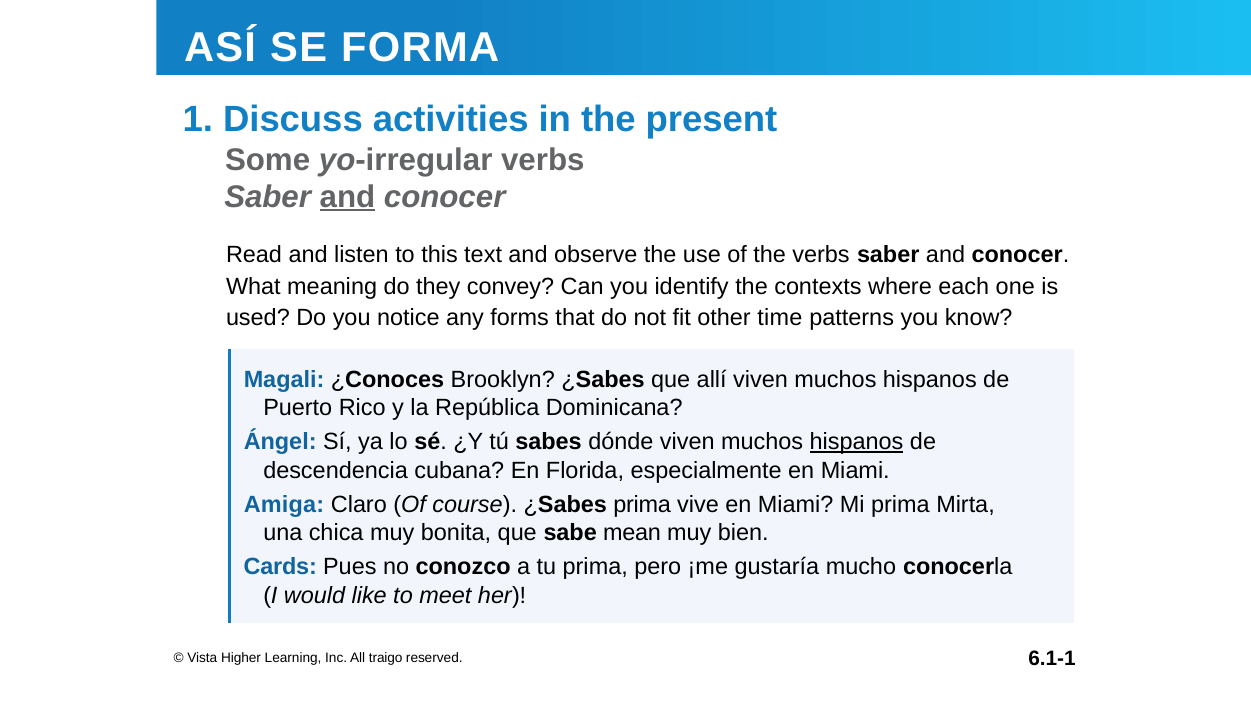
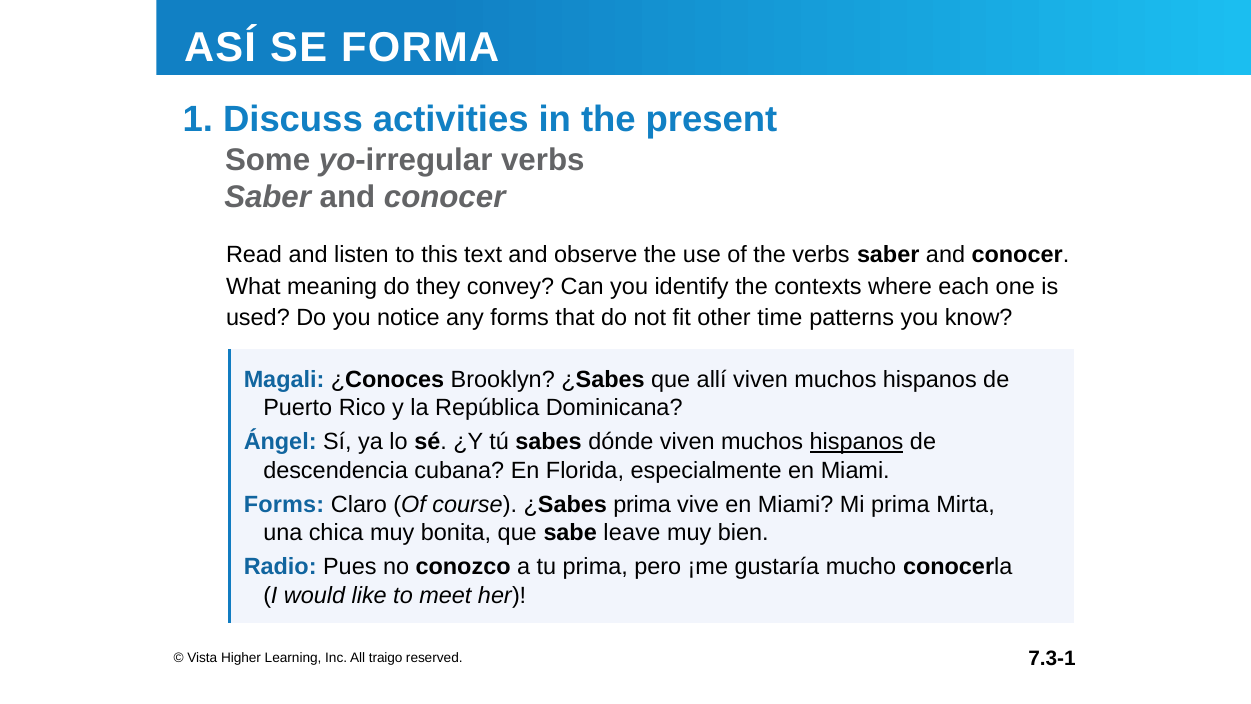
and at (347, 197) underline: present -> none
Amiga at (284, 504): Amiga -> Forms
mean: mean -> leave
Cards: Cards -> Radio
6.1-1: 6.1-1 -> 7.3-1
